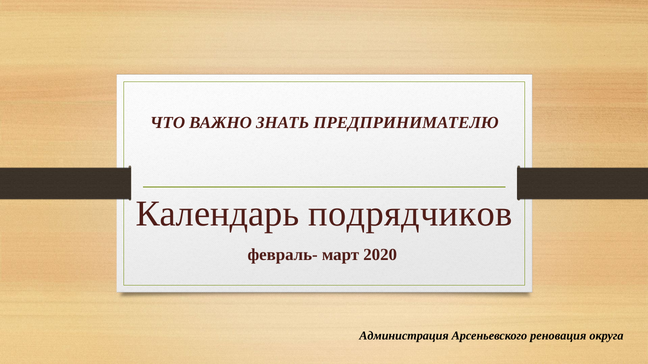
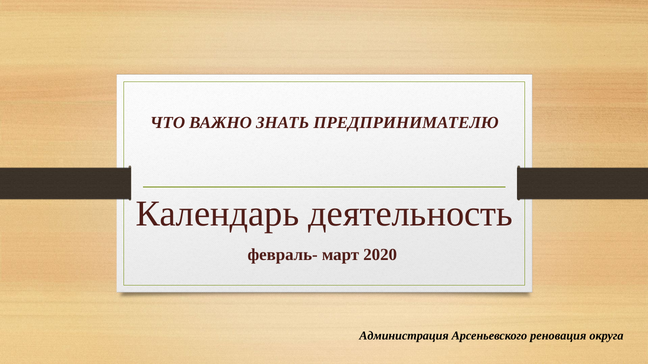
подрядчиков: подрядчиков -> деятельность
